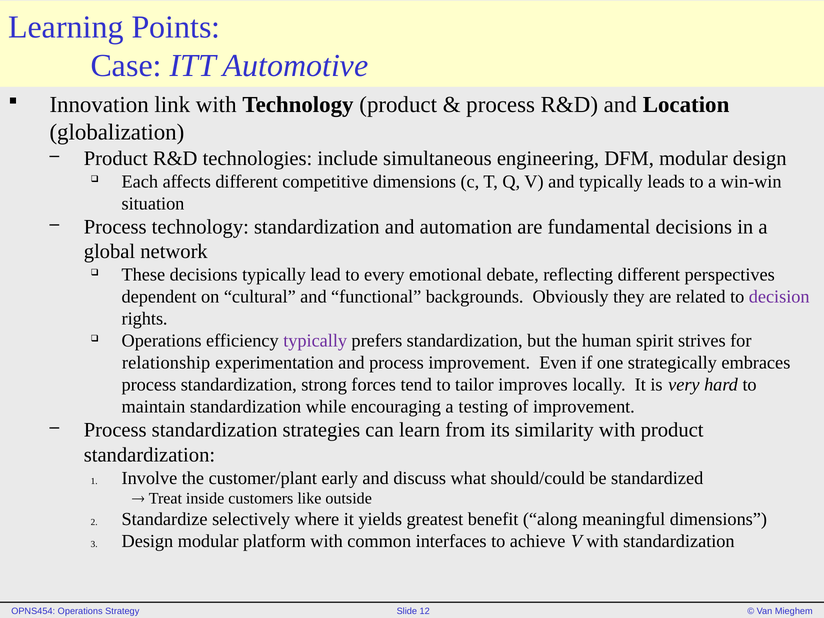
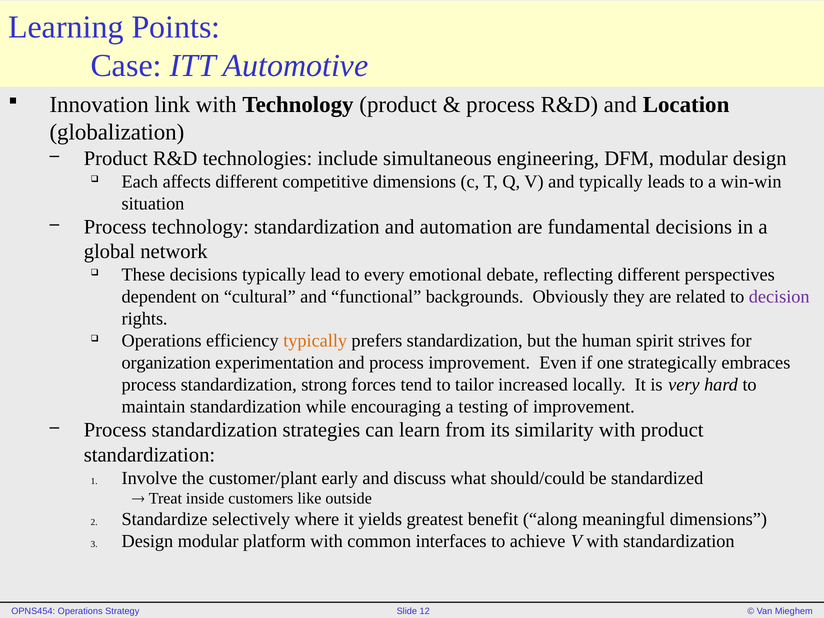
typically at (315, 341) colour: purple -> orange
relationship: relationship -> organization
improves: improves -> increased
